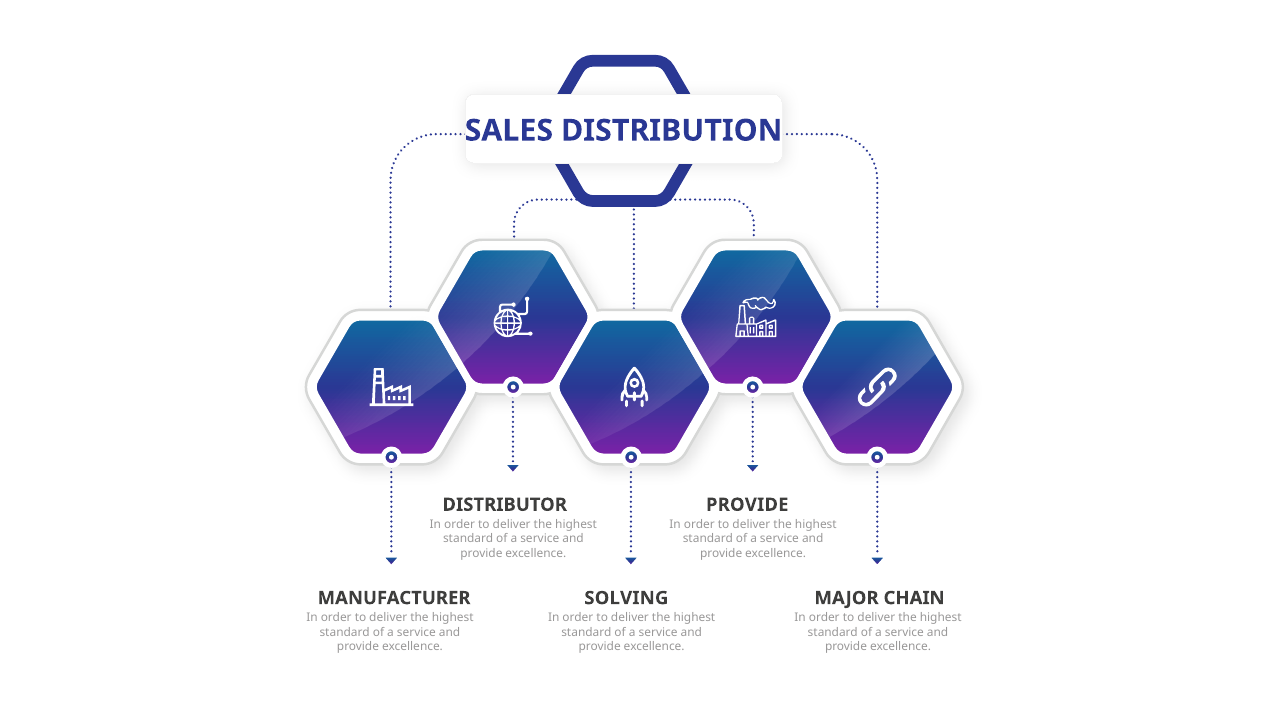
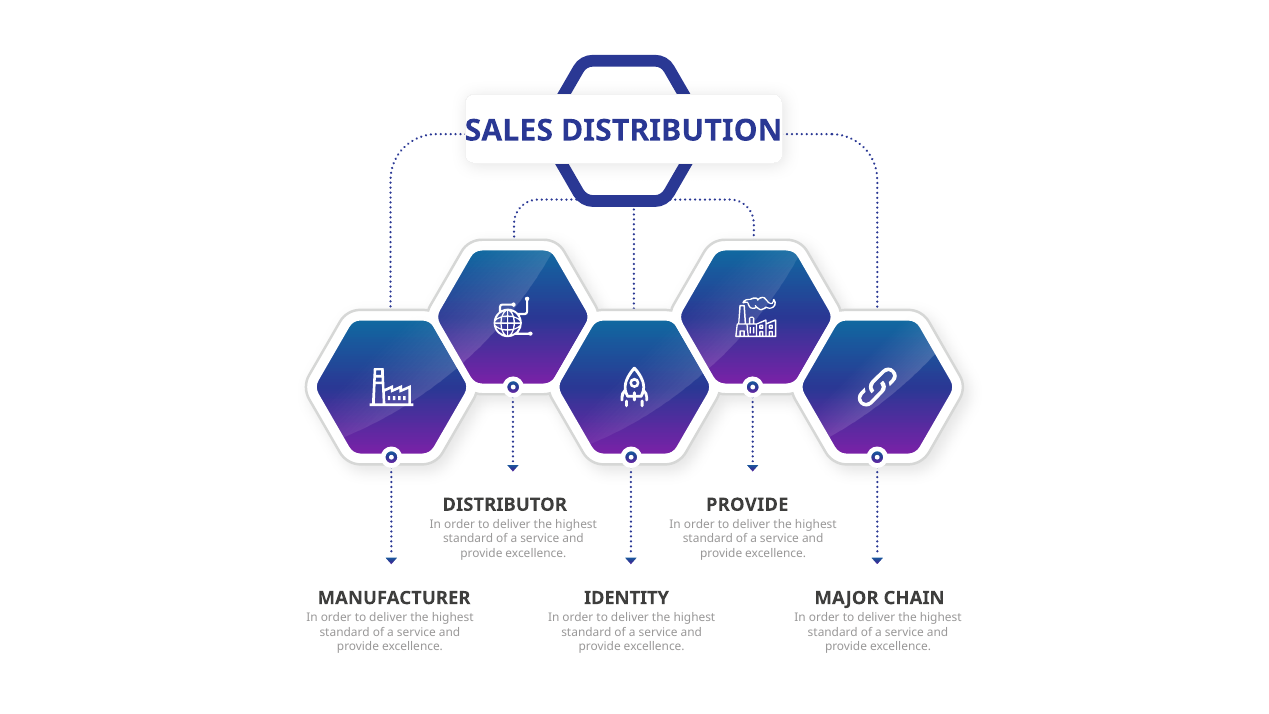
SOLVING: SOLVING -> IDENTITY
